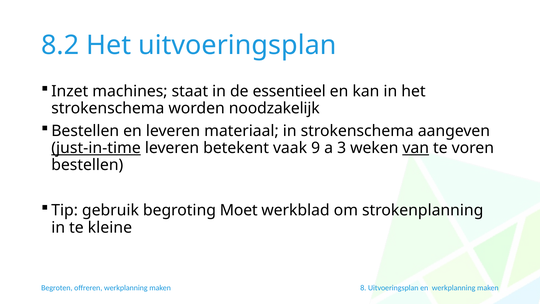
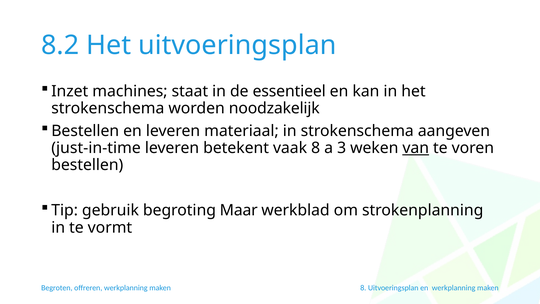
just-in-time underline: present -> none
vaak 9: 9 -> 8
Moet: Moet -> Maar
kleine: kleine -> vormt
